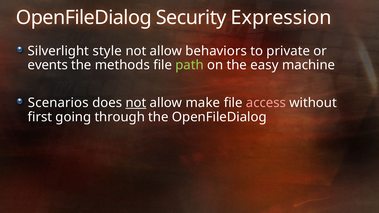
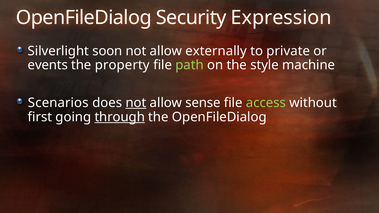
style: style -> soon
behaviors: behaviors -> externally
methods: methods -> property
easy: easy -> style
make: make -> sense
access colour: pink -> light green
through underline: none -> present
